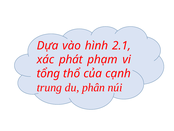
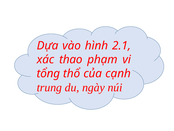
phát: phát -> thao
phân: phân -> ngày
